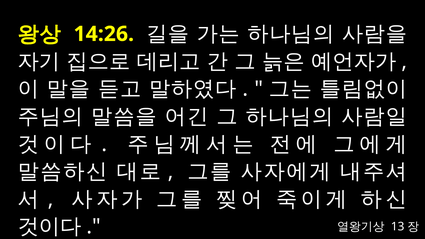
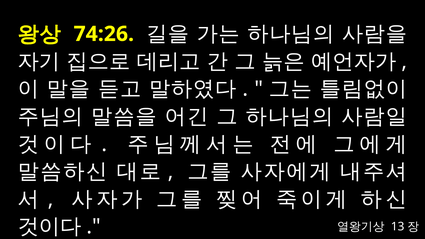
14:26: 14:26 -> 74:26
